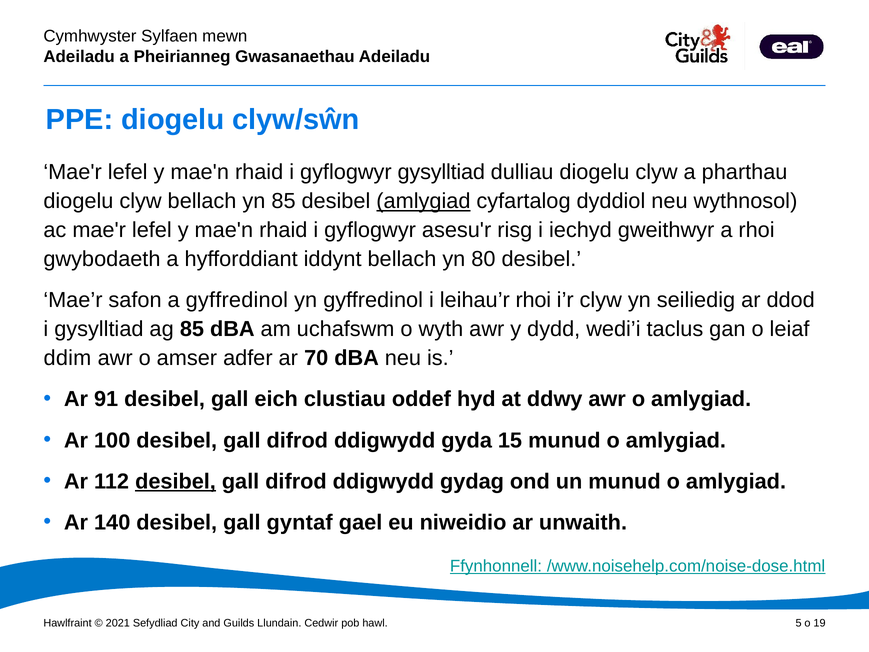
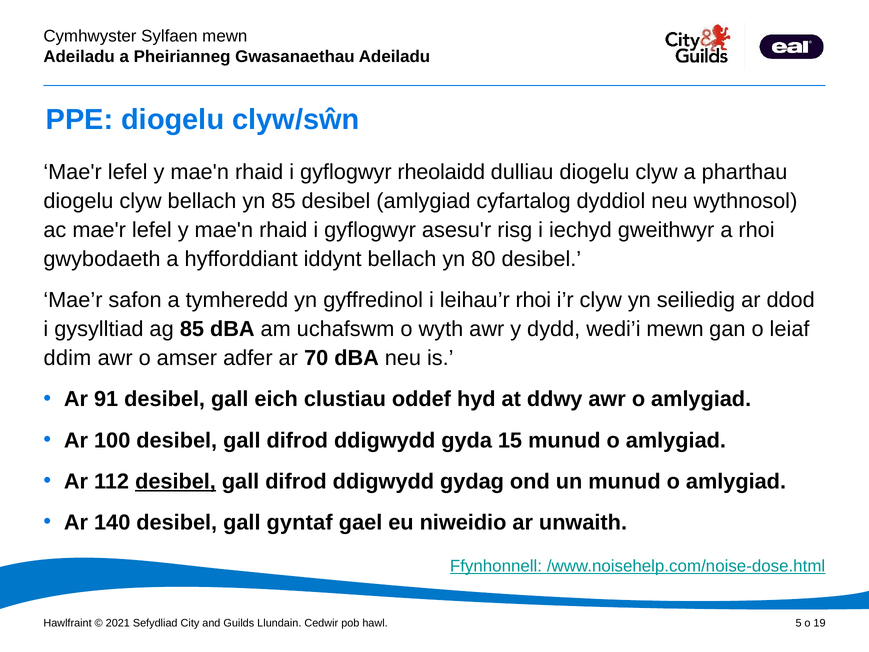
gyflogwyr gysylltiad: gysylltiad -> rheolaidd
amlygiad at (423, 201) underline: present -> none
a gyffredinol: gyffredinol -> tymheredd
wedi’i taclus: taclus -> mewn
